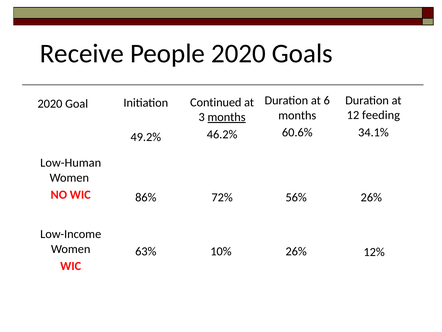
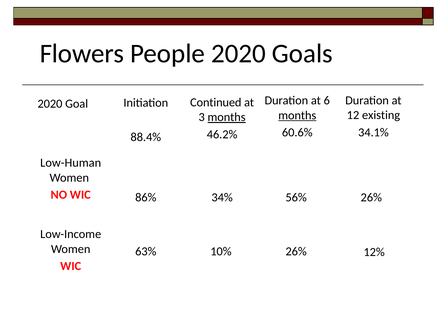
Receive: Receive -> Flowers
feeding: feeding -> existing
months at (297, 115) underline: none -> present
49.2%: 49.2% -> 88.4%
72%: 72% -> 34%
